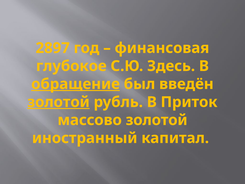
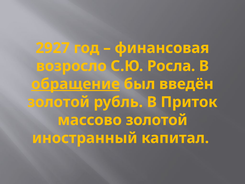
2897: 2897 -> 2927
глубокое: глубокое -> возросло
Здесь: Здесь -> Росла
золотой at (59, 102) underline: present -> none
